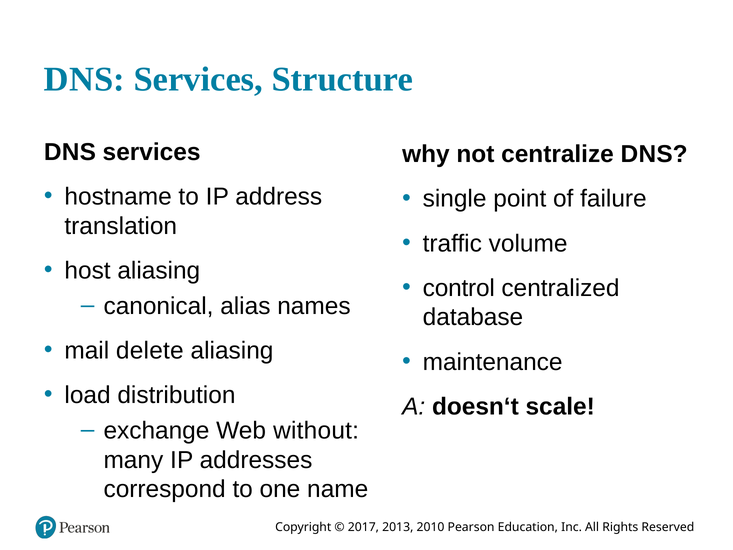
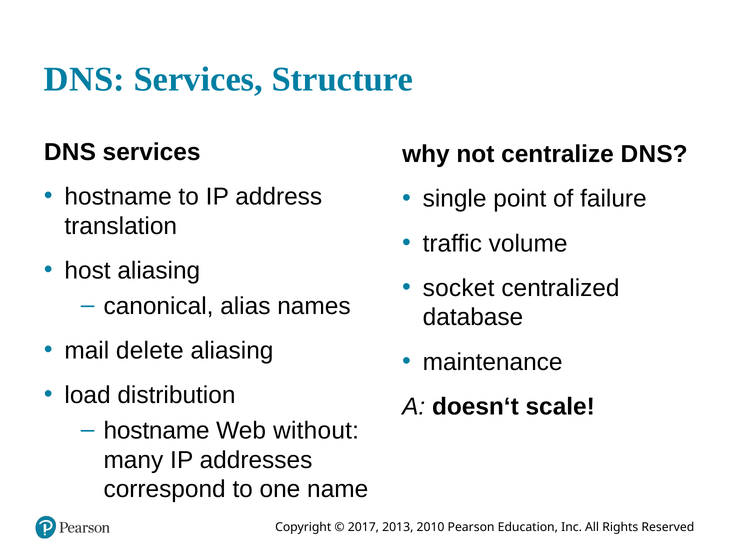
control: control -> socket
exchange at (156, 431): exchange -> hostname
